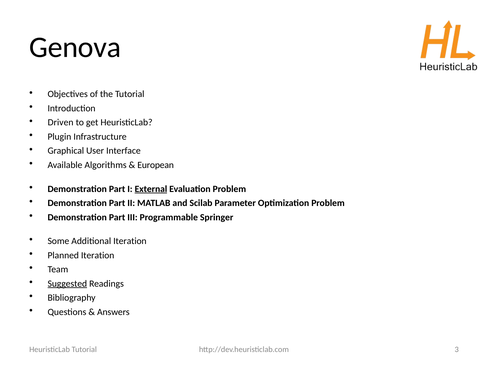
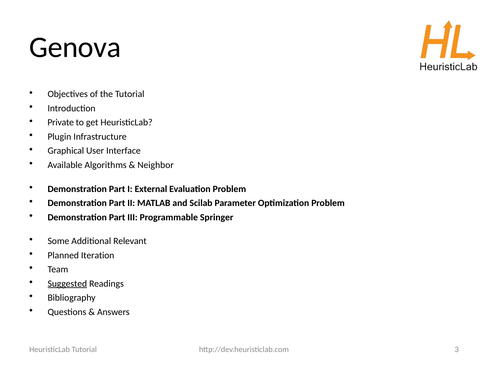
Driven: Driven -> Private
European: European -> Neighbor
External underline: present -> none
Additional Iteration: Iteration -> Relevant
